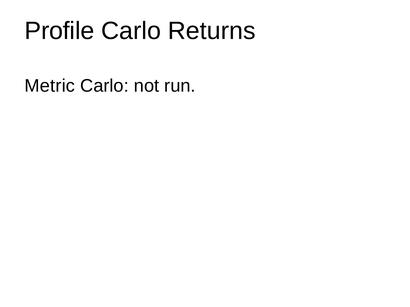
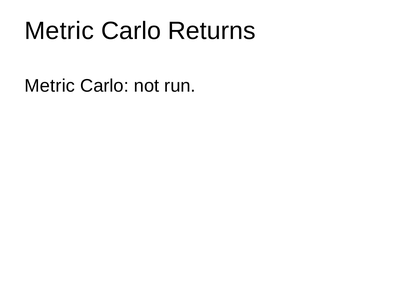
Profile at (59, 31): Profile -> Metric
